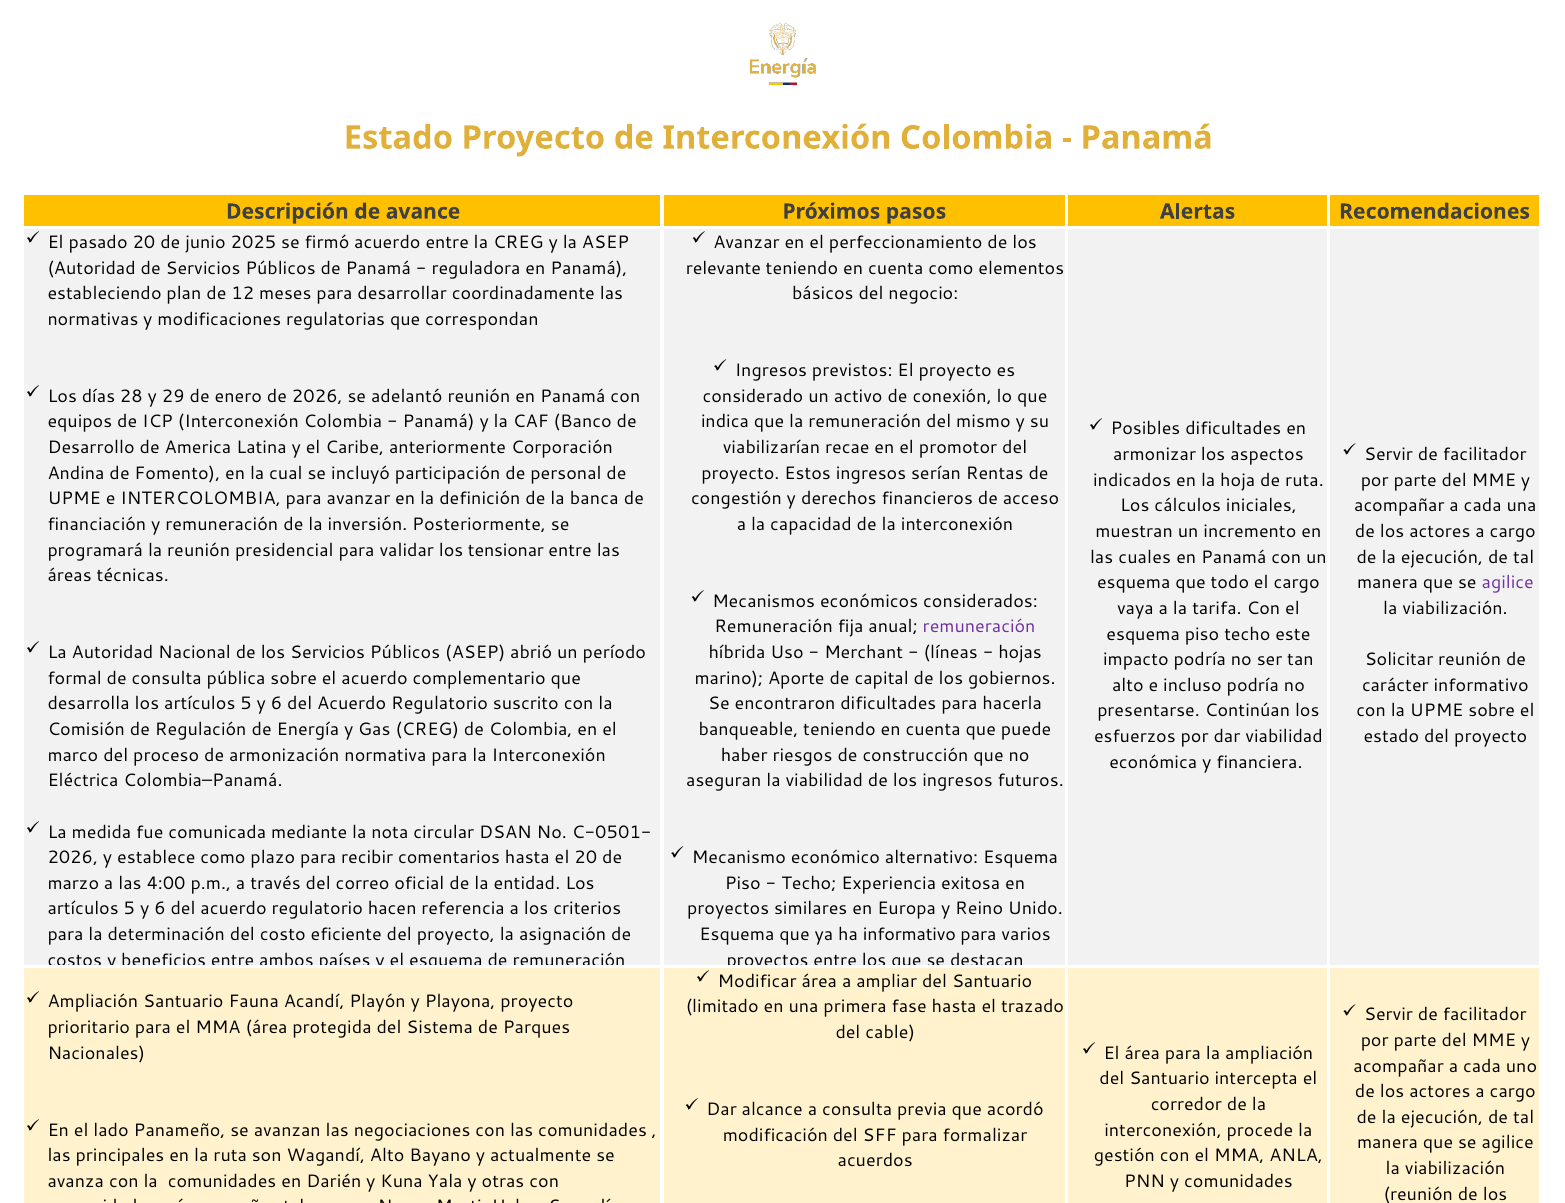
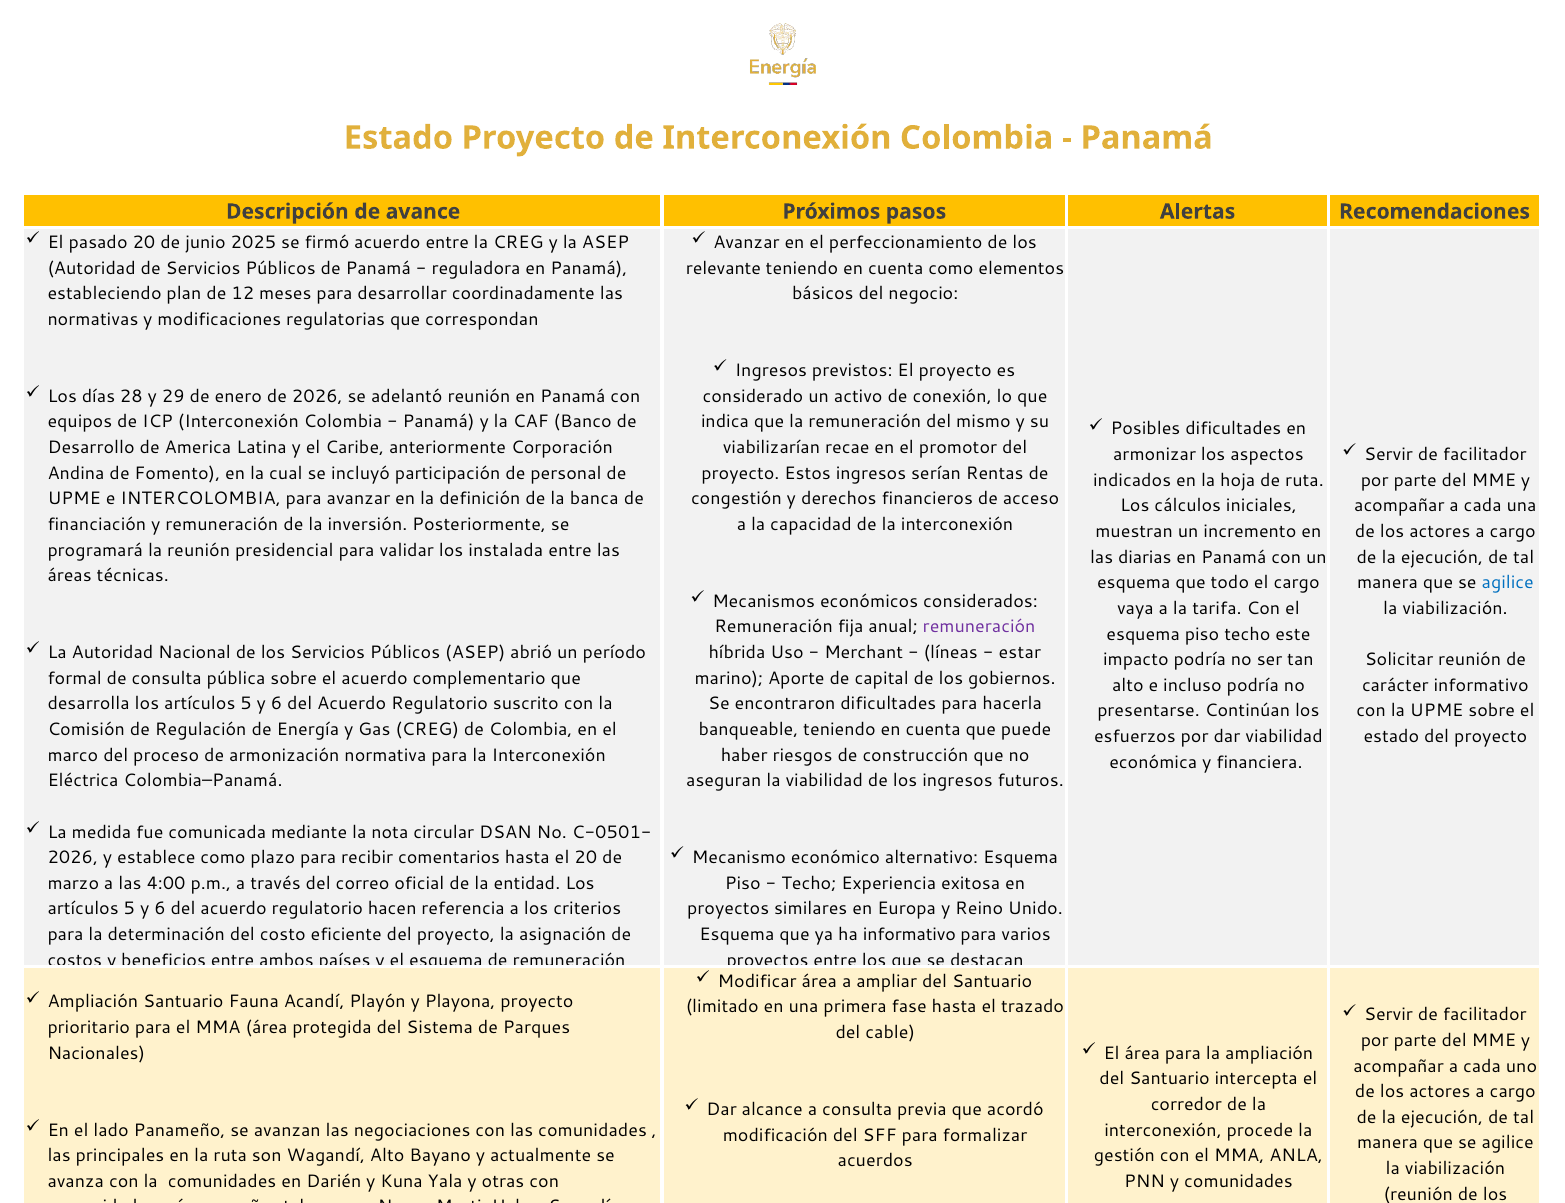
tensionar: tensionar -> instalada
cuales: cuales -> diarias
agilice at (1508, 583) colour: purple -> blue
hojas: hojas -> estar
